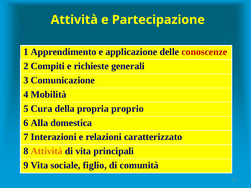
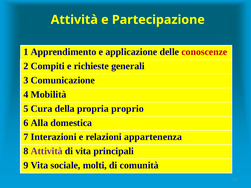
caratterizzato: caratterizzato -> appartenenza
Attività at (47, 151) colour: orange -> purple
figlio: figlio -> molti
